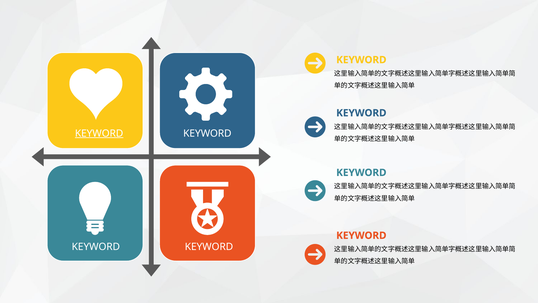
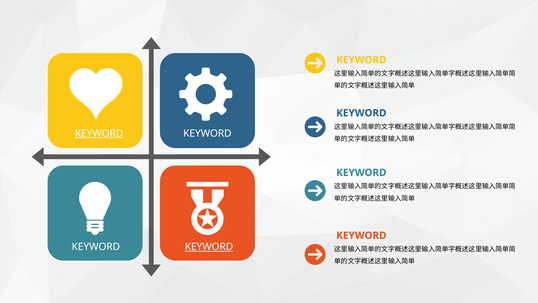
KEYWORD at (209, 247) underline: none -> present
